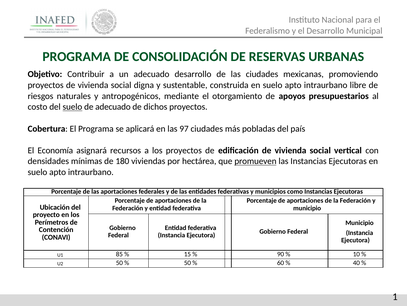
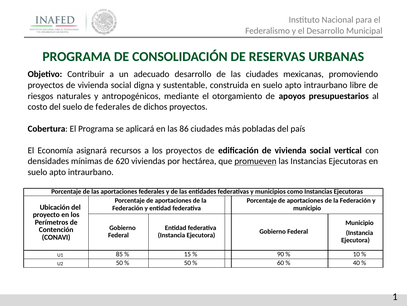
suelo at (72, 107) underline: present -> none
de adecuado: adecuado -> federales
97: 97 -> 86
180: 180 -> 620
